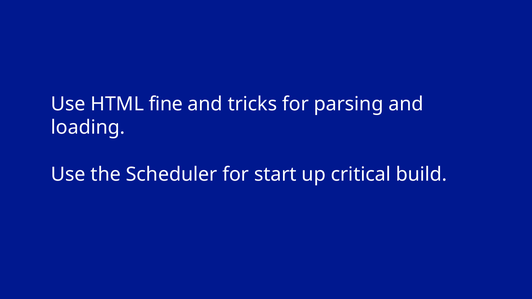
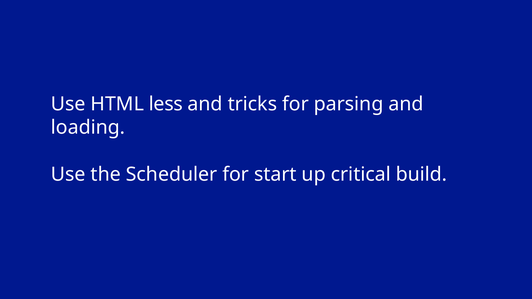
fine: fine -> less
